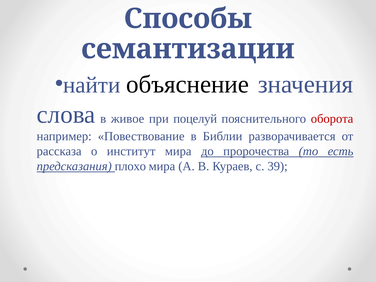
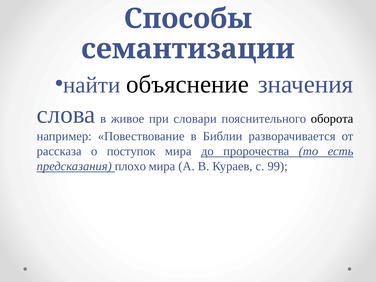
поцелуй: поцелуй -> словари
оборота colour: red -> black
институт: институт -> поступок
39: 39 -> 99
